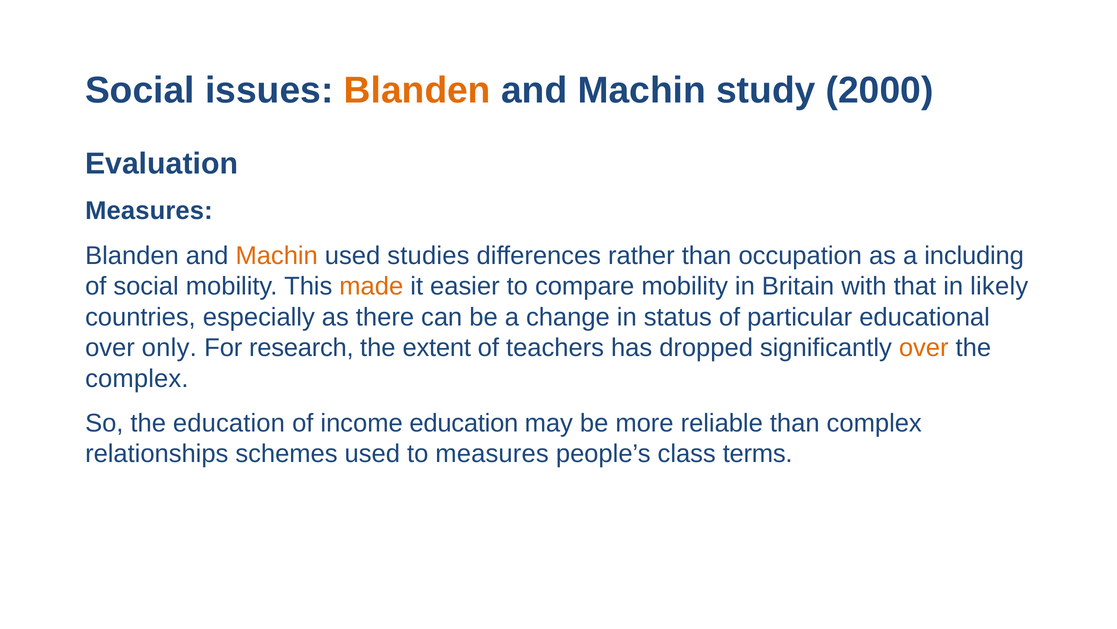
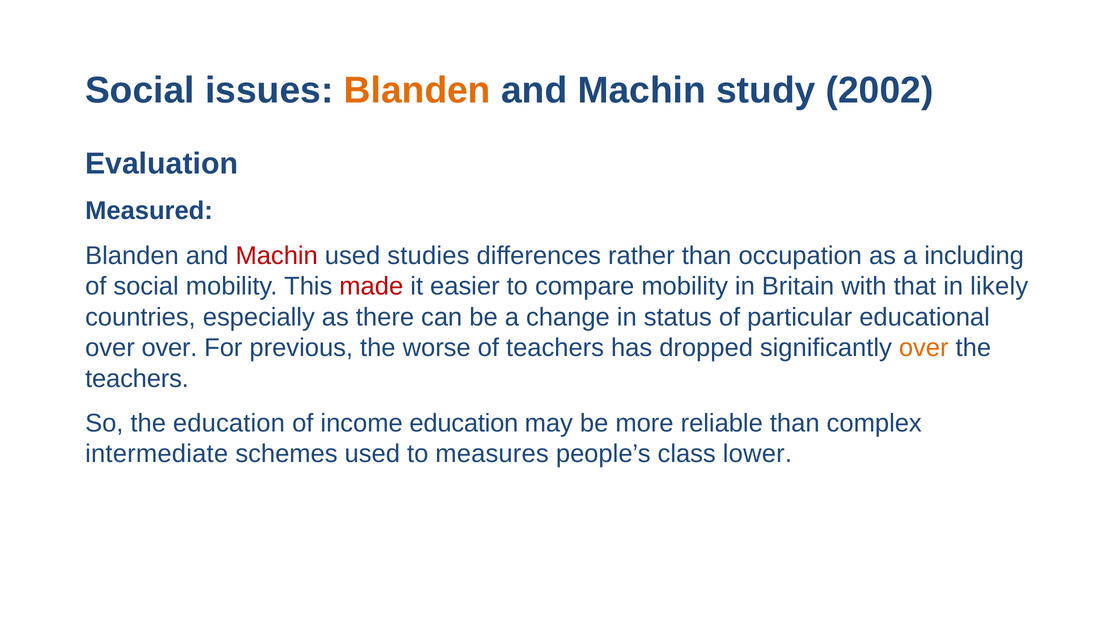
2000: 2000 -> 2002
Measures at (149, 211): Measures -> Measured
Machin at (277, 255) colour: orange -> red
made colour: orange -> red
over only: only -> over
research: research -> previous
extent: extent -> worse
complex at (137, 378): complex -> teachers
relationships: relationships -> intermediate
terms: terms -> lower
